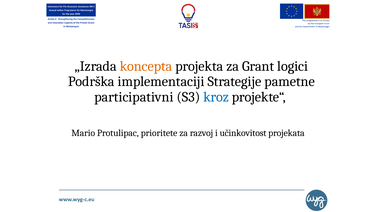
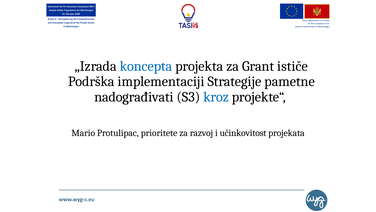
koncepta colour: orange -> blue
logici: logici -> ističe
participativni: participativni -> nadograđivati
